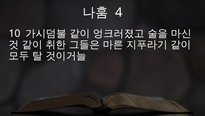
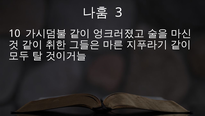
4: 4 -> 3
